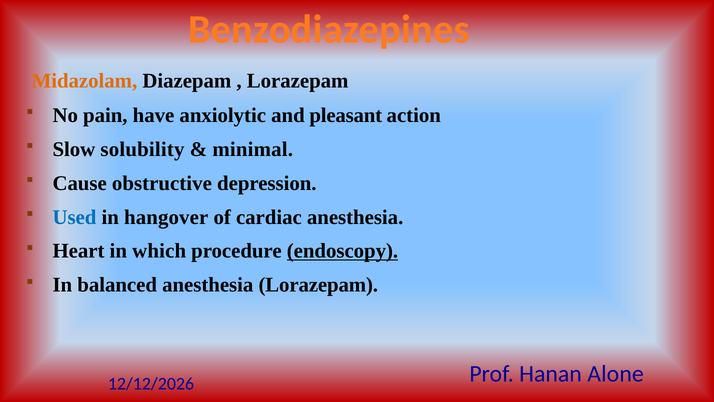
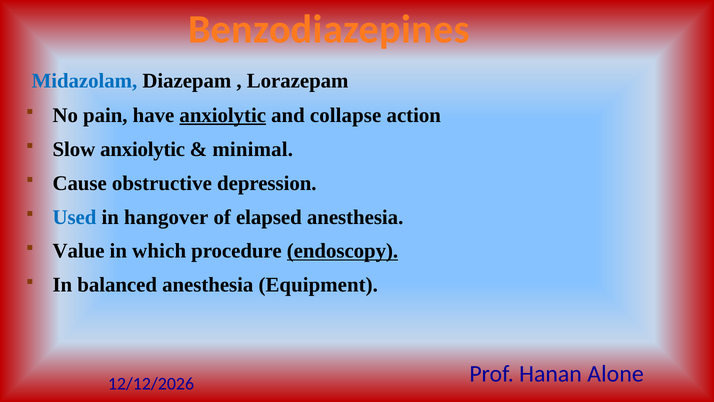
Midazolam colour: orange -> blue
anxiolytic at (223, 115) underline: none -> present
pleasant: pleasant -> collapse
Slow solubility: solubility -> anxiolytic
cardiac: cardiac -> elapsed
Heart: Heart -> Value
anesthesia Lorazepam: Lorazepam -> Equipment
